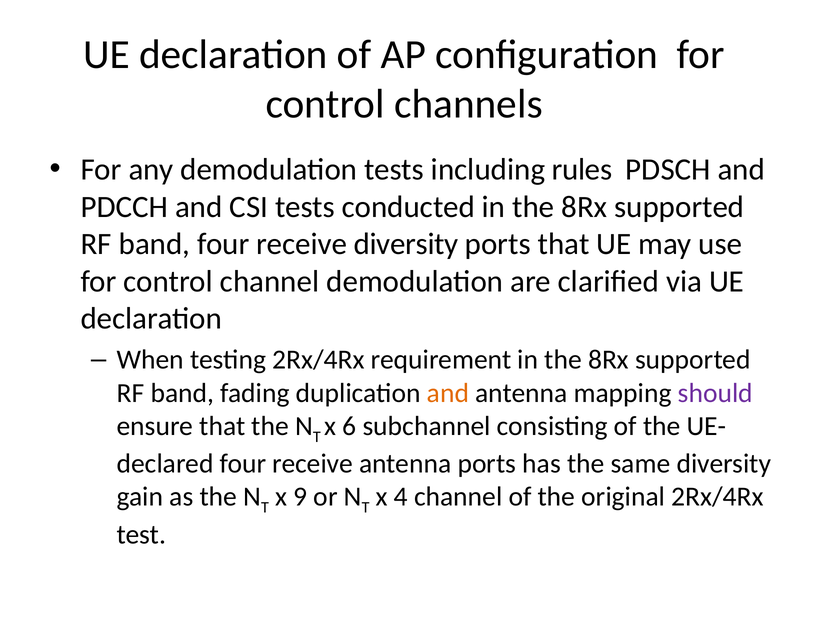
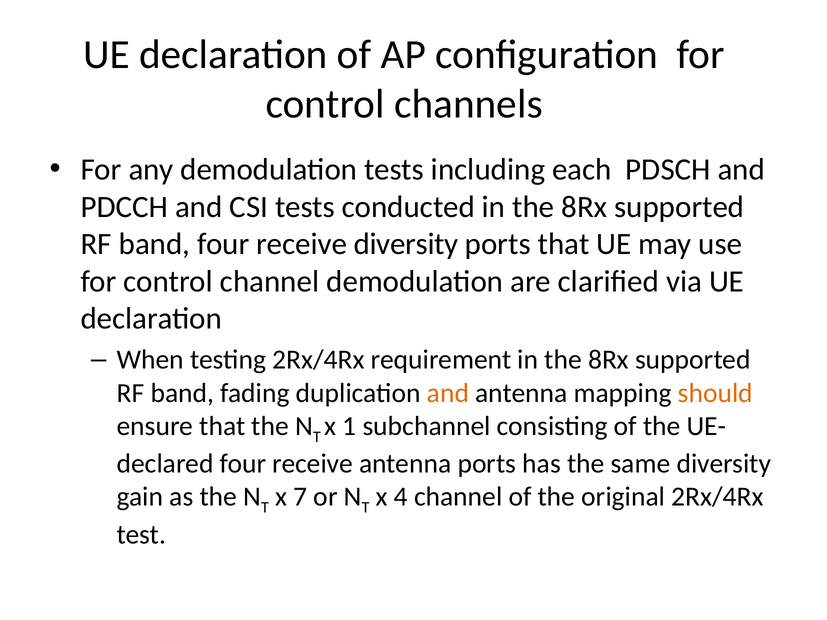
rules: rules -> each
should colour: purple -> orange
6: 6 -> 1
9: 9 -> 7
